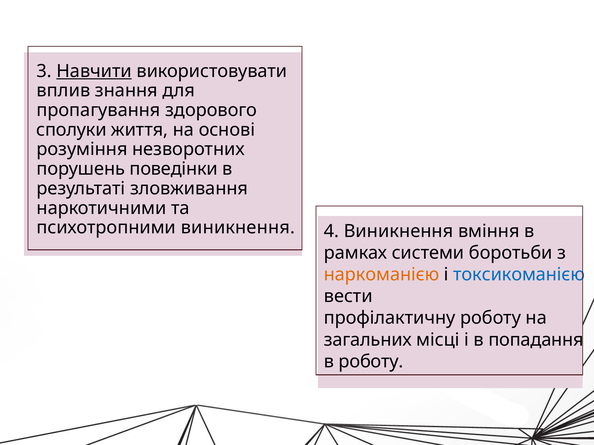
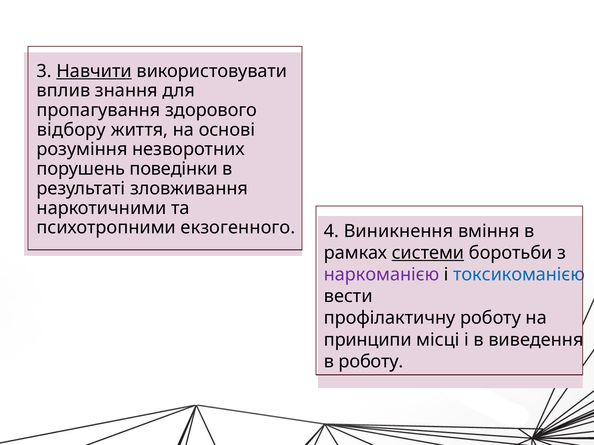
сполуки: сполуки -> відбору
психотропними виникнення: виникнення -> екзогенного
системи underline: none -> present
наркоманією colour: orange -> purple
загальних: загальних -> принципи
попадання: попадання -> виведення
